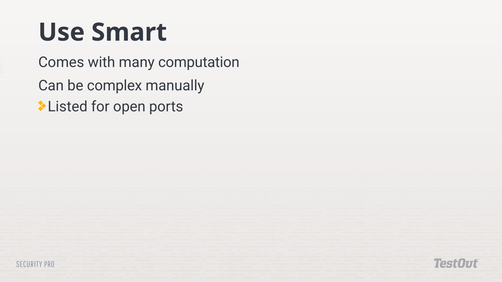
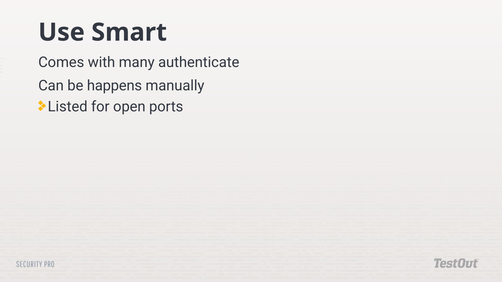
computation: computation -> authenticate
complex: complex -> happens
